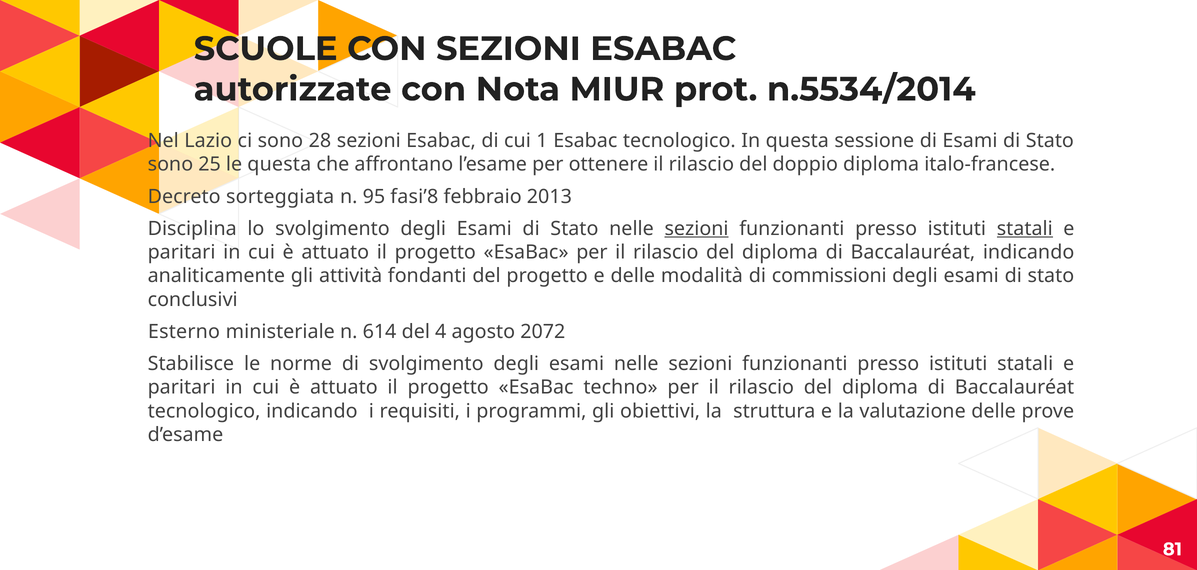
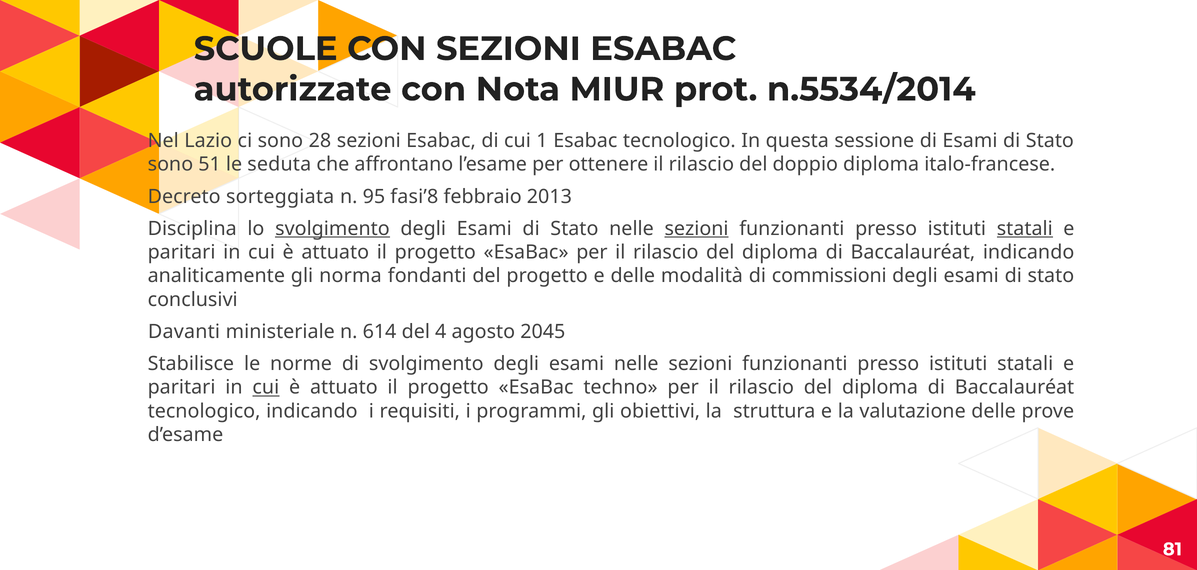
25: 25 -> 51
le questa: questa -> seduta
svolgimento at (332, 229) underline: none -> present
attività: attività -> norma
Esterno: Esterno -> Davanti
2072: 2072 -> 2045
cui at (266, 387) underline: none -> present
